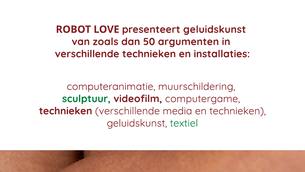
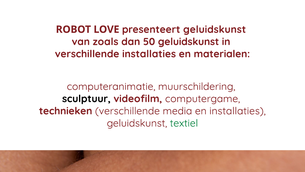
50 argumenten: argumenten -> geluidskunst
verschillende technieken: technieken -> installaties
installaties: installaties -> materialen
sculptuur colour: green -> black
en technieken: technieken -> installaties
